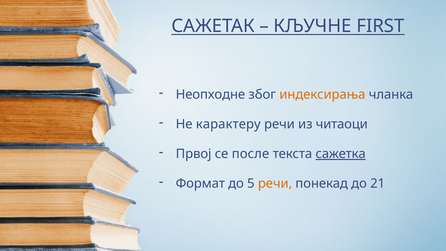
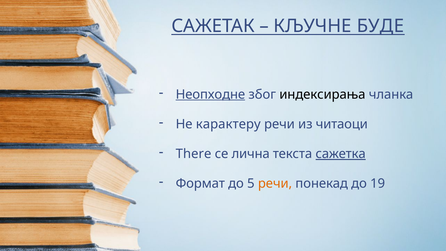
FIRST: FIRST -> БУДЕ
Неопходне underline: none -> present
индексирања colour: orange -> black
Првој: Првој -> There
после: после -> лична
21: 21 -> 19
